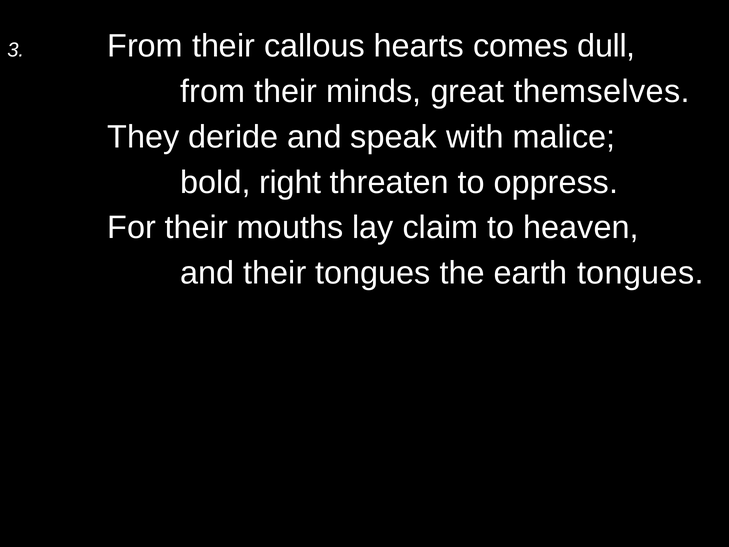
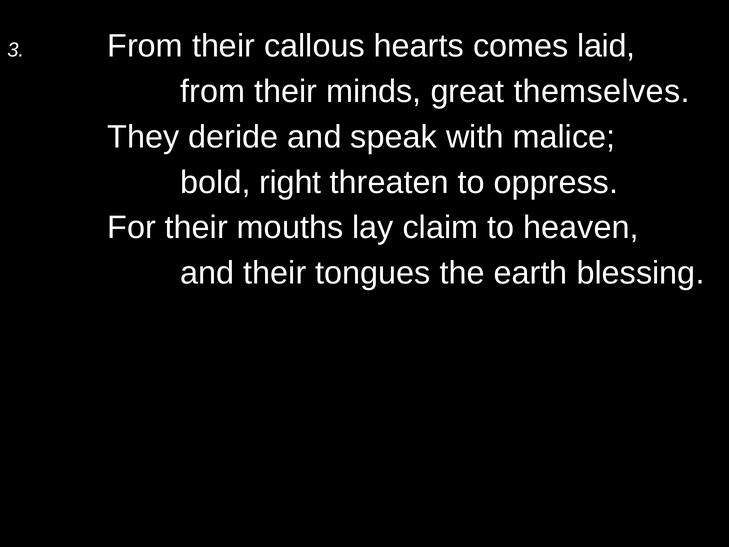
dull: dull -> laid
earth tongues: tongues -> blessing
